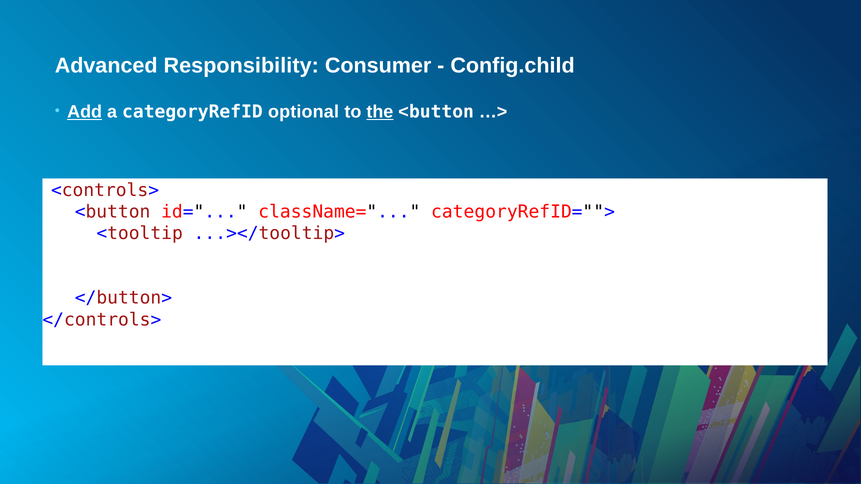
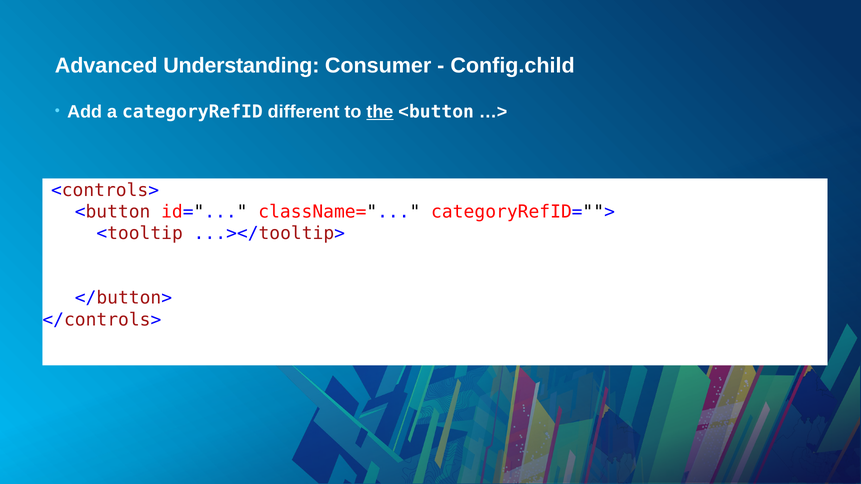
Responsibility: Responsibility -> Understanding
Add underline: present -> none
optional: optional -> different
